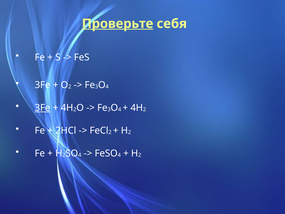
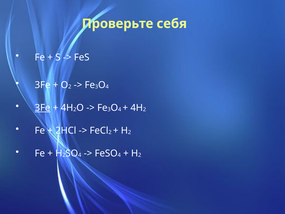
Проверьте underline: present -> none
